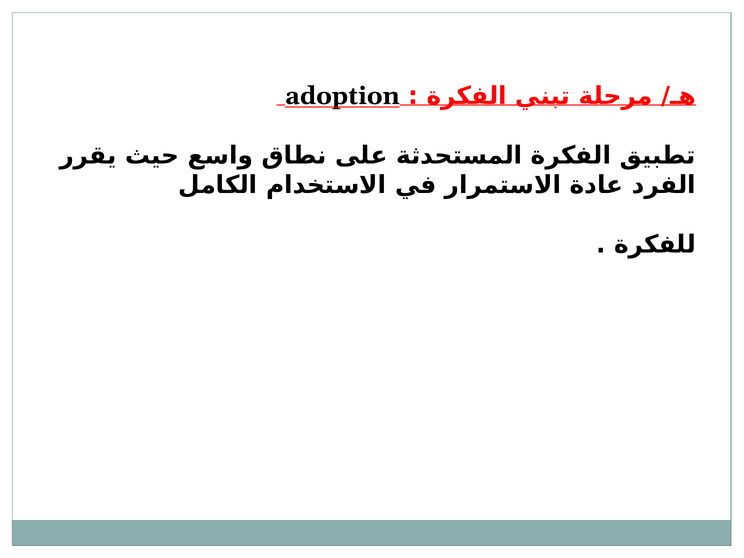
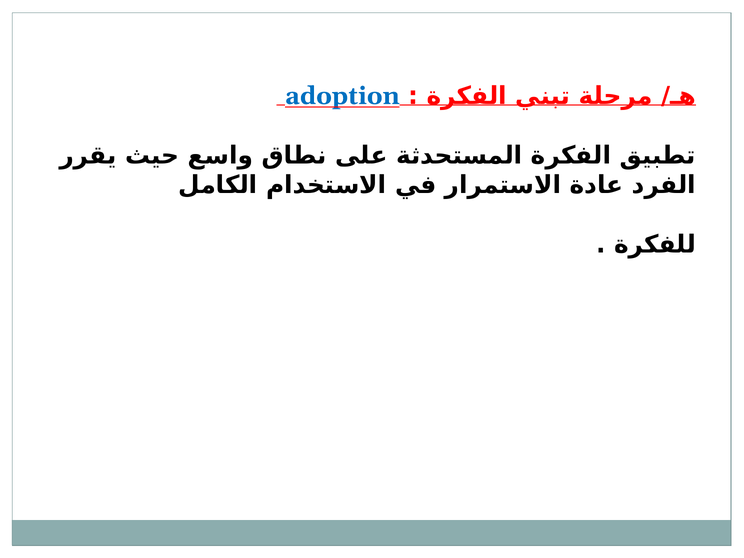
adoption colour: black -> blue
